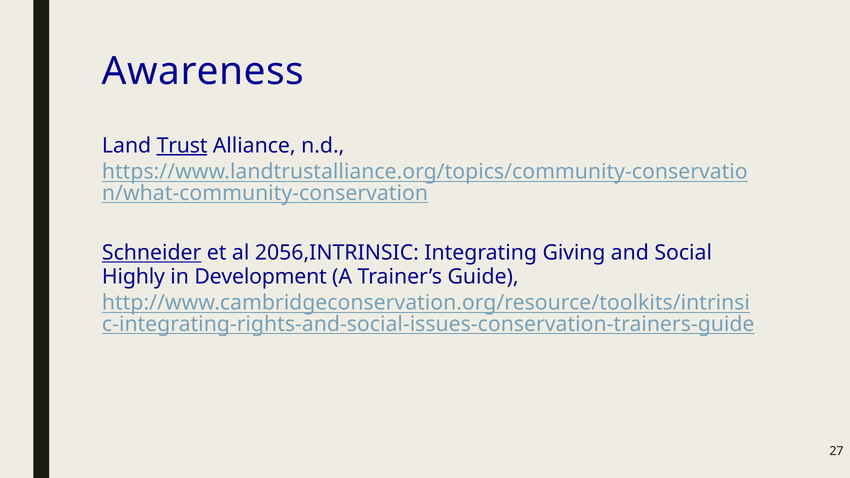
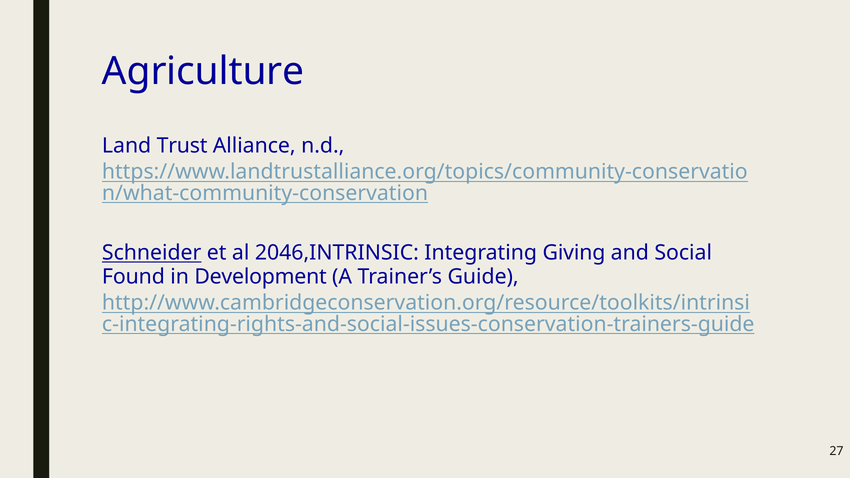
Awareness: Awareness -> Agriculture
Trust underline: present -> none
2056,INTRINSIC: 2056,INTRINSIC -> 2046,INTRINSIC
Highly: Highly -> Found
